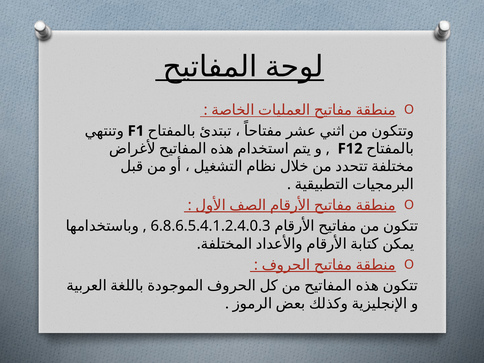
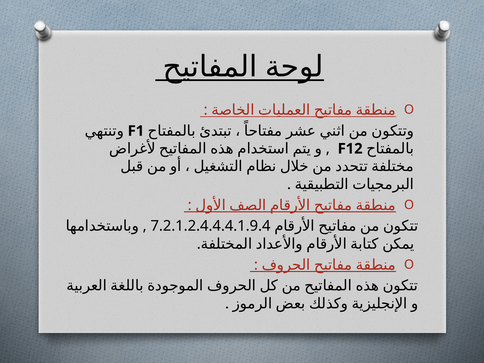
6.8.6.5.4.1.2.4.0.3: 6.8.6.5.4.1.2.4.0.3 -> 7.2.1.2.4.4.4.1.9.4
